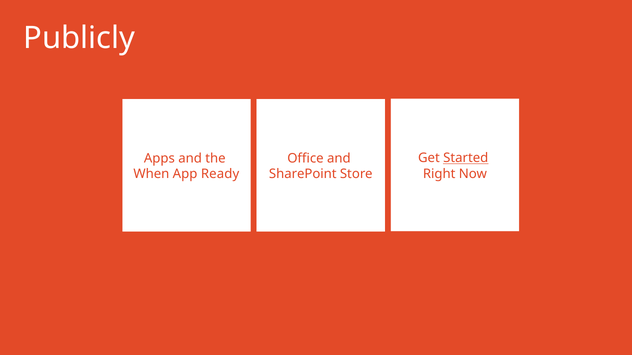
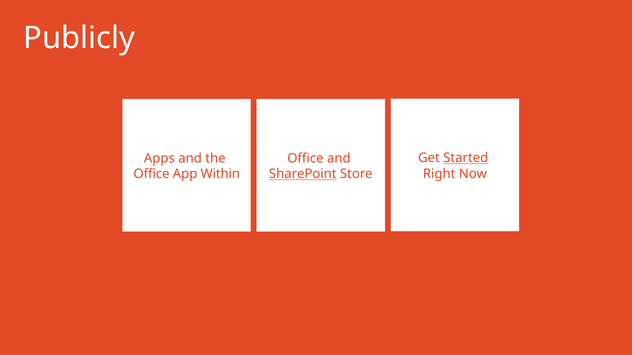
When at (151, 174): When -> Office
Ready: Ready -> Within
SharePoint underline: none -> present
